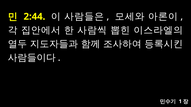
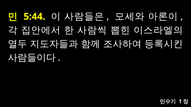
2:44: 2:44 -> 5:44
